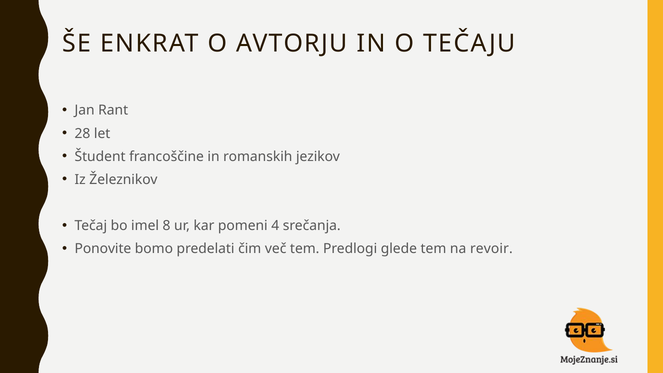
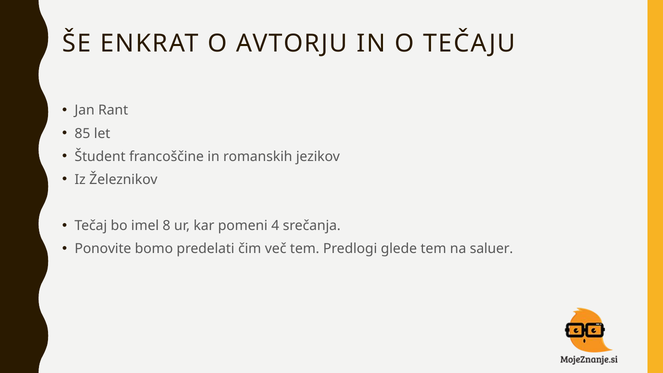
28: 28 -> 85
revoir: revoir -> saluer
